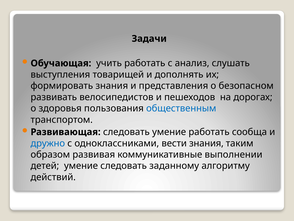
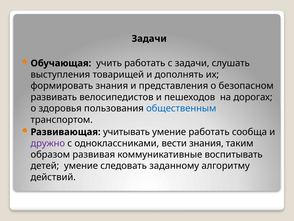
с анализ: анализ -> задачи
Развивающая следовать: следовать -> учитывать
дружно colour: blue -> purple
выполнении: выполнении -> воспитывать
